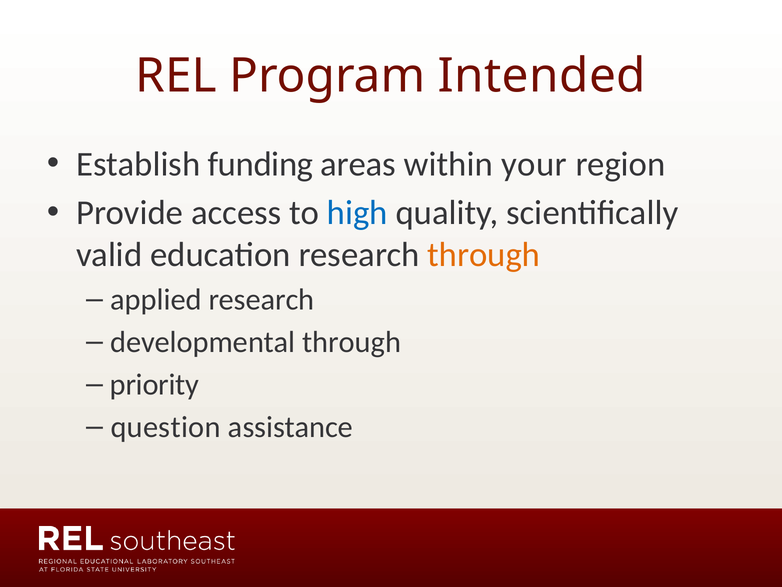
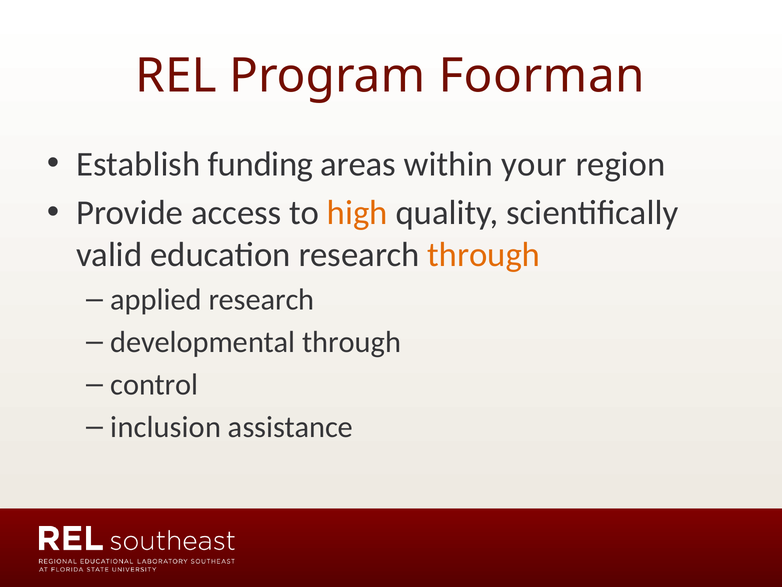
Intended: Intended -> Foorman
high colour: blue -> orange
priority: priority -> control
question: question -> inclusion
